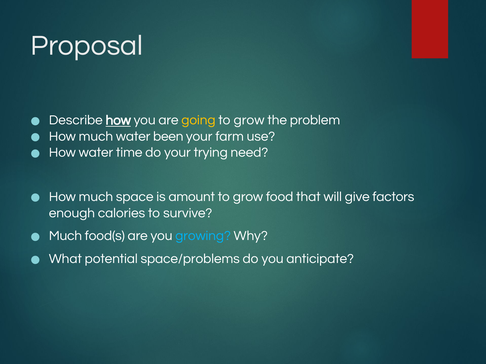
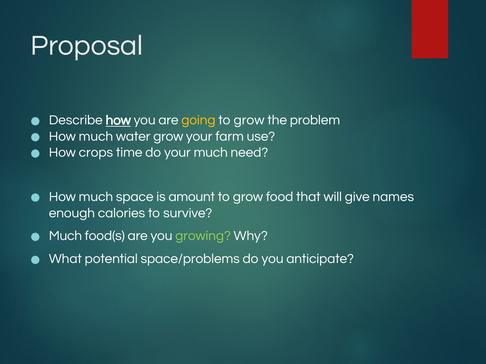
water been: been -> grow
How water: water -> crops
your trying: trying -> much
factors: factors -> names
growing colour: light blue -> light green
